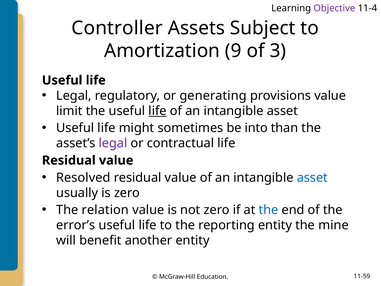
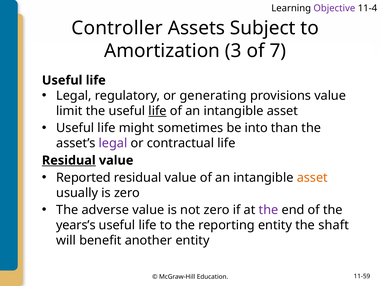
9: 9 -> 3
3: 3 -> 7
Residual at (69, 160) underline: none -> present
Resolved: Resolved -> Reported
asset at (312, 177) colour: blue -> orange
relation: relation -> adverse
the at (268, 210) colour: blue -> purple
error’s: error’s -> years’s
mine: mine -> shaft
